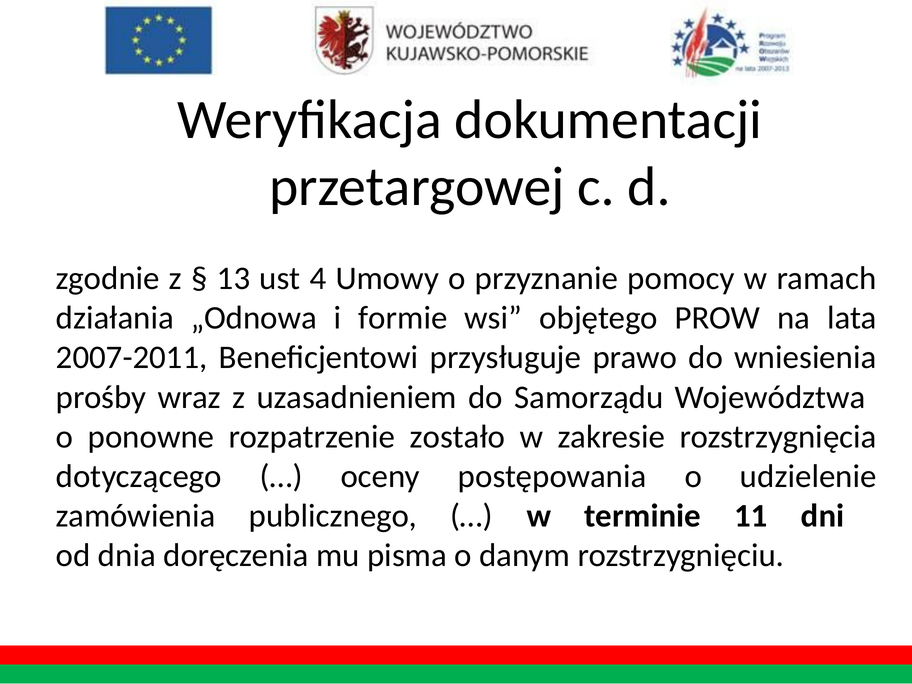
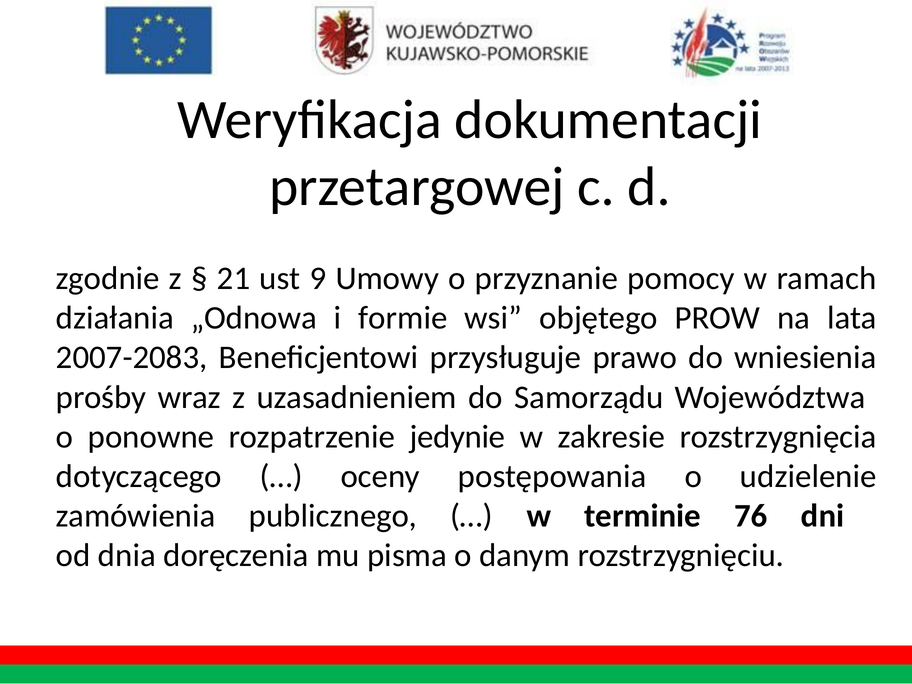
13: 13 -> 21
4: 4 -> 9
2007-2011: 2007-2011 -> 2007-2083
zostało: zostało -> jedynie
11: 11 -> 76
